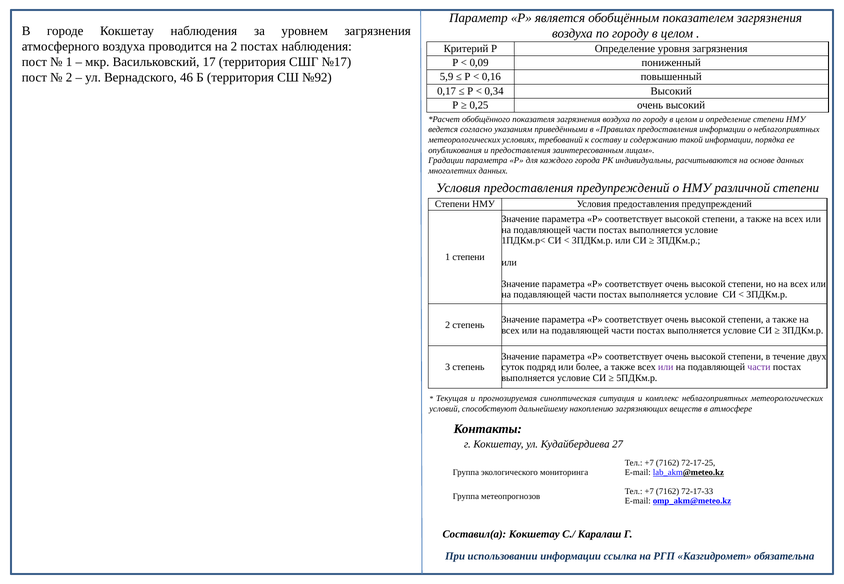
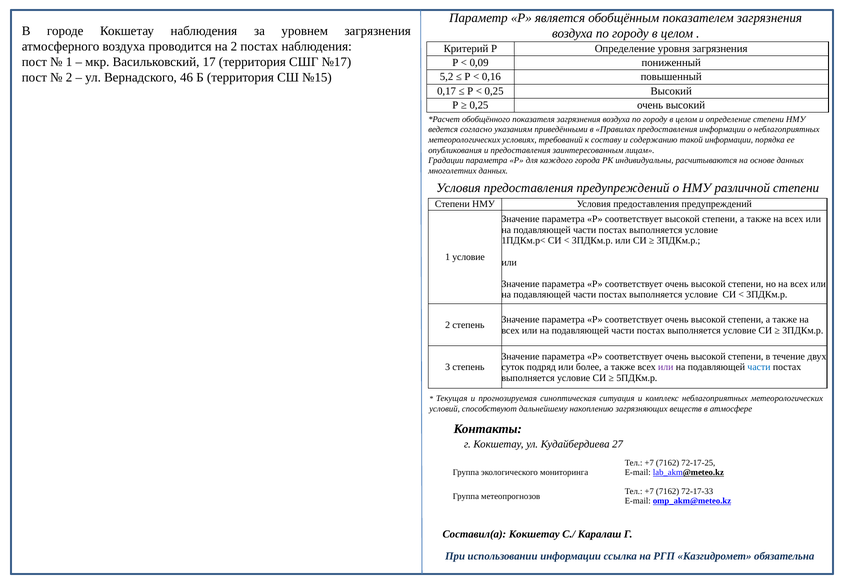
№92: №92 -> №15
5,9: 5,9 -> 5,2
0,34 at (494, 91): 0,34 -> 0,25
1 степени: степени -> условие
части at (759, 367) colour: purple -> blue
